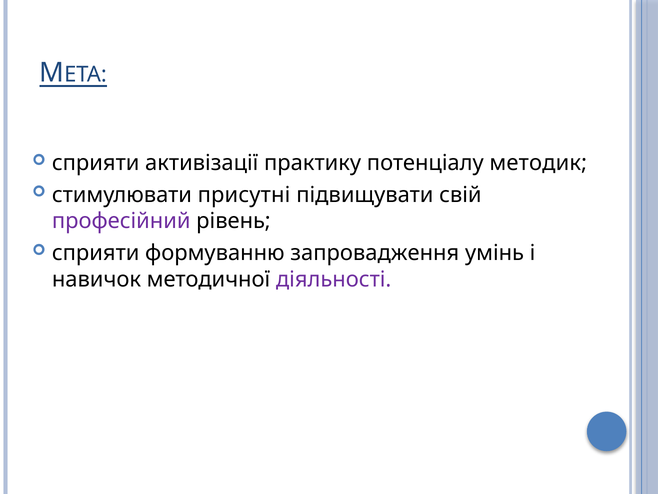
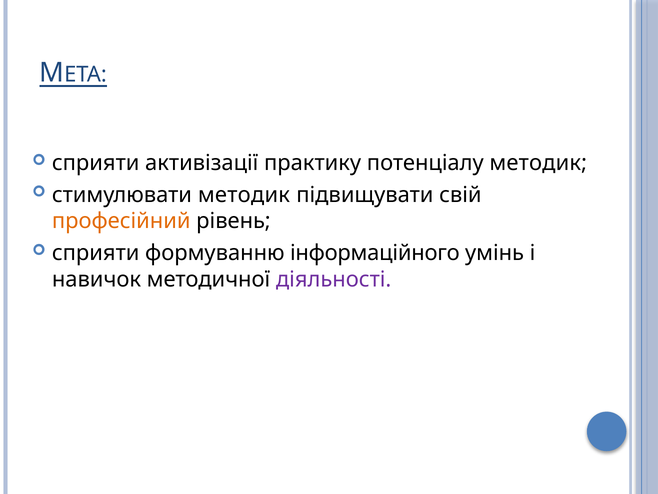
стимулювати присутні: присутні -> методик
професійний colour: purple -> orange
запровадження: запровадження -> інформаційного
